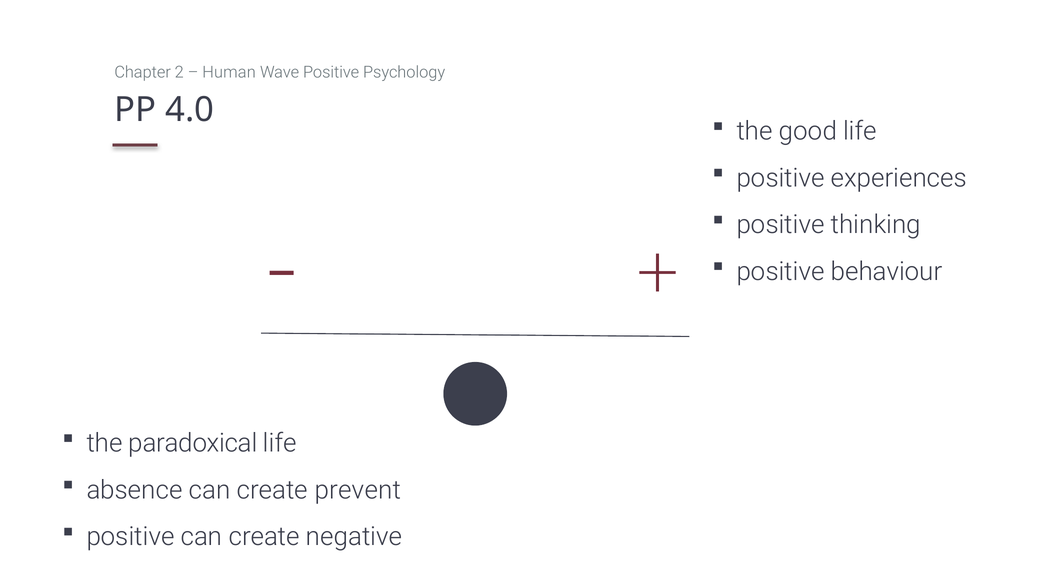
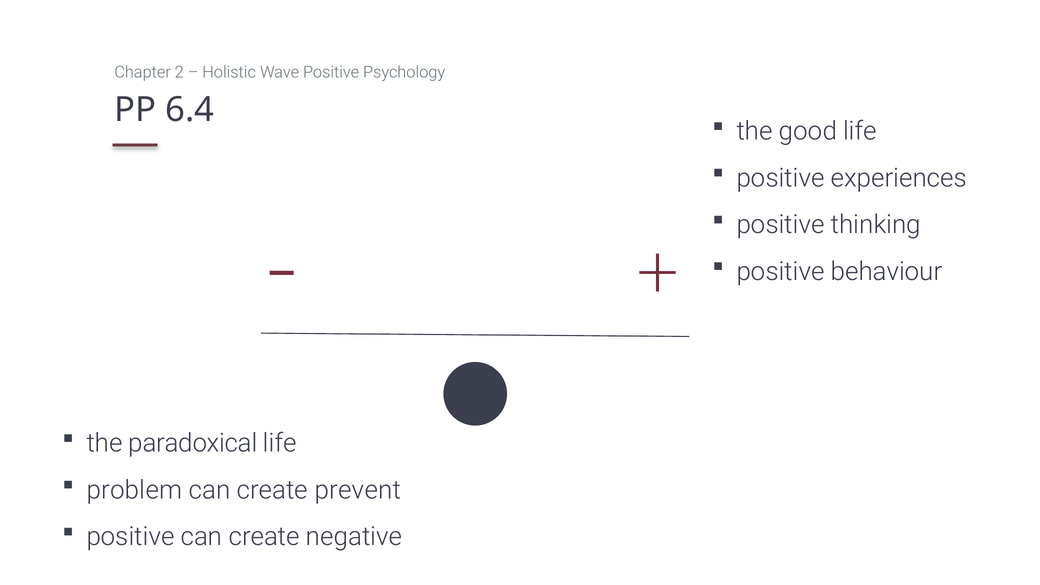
Human: Human -> Holistic
4.0: 4.0 -> 6.4
absence: absence -> problem
